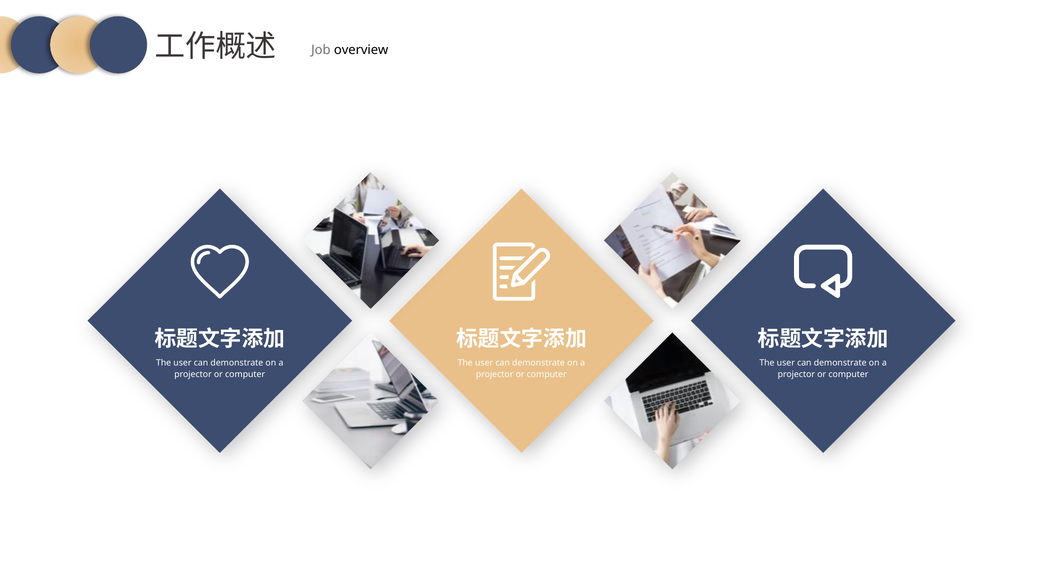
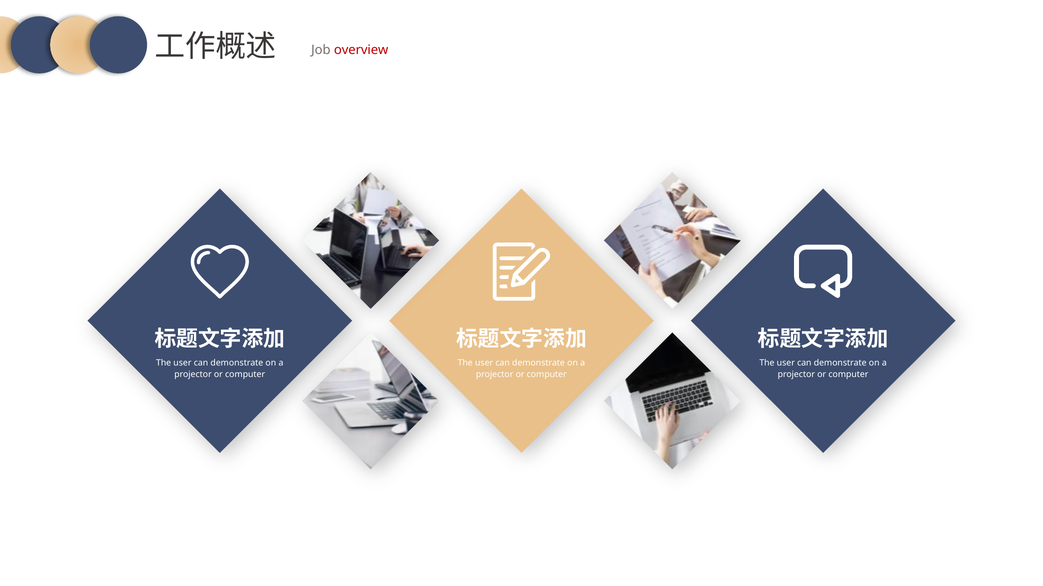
overview colour: black -> red
